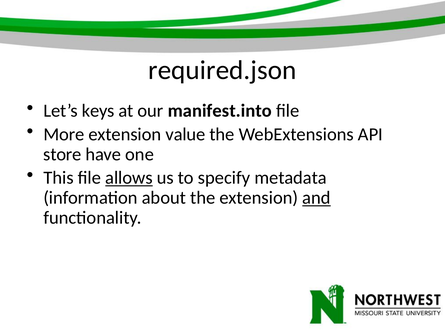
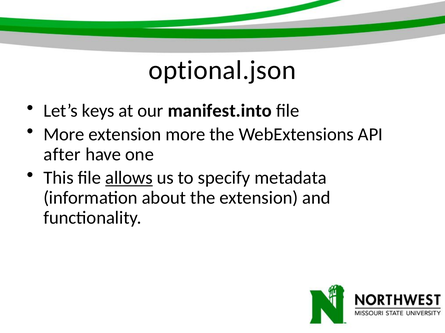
required.json: required.json -> optional.json
extension value: value -> more
store: store -> after
and underline: present -> none
